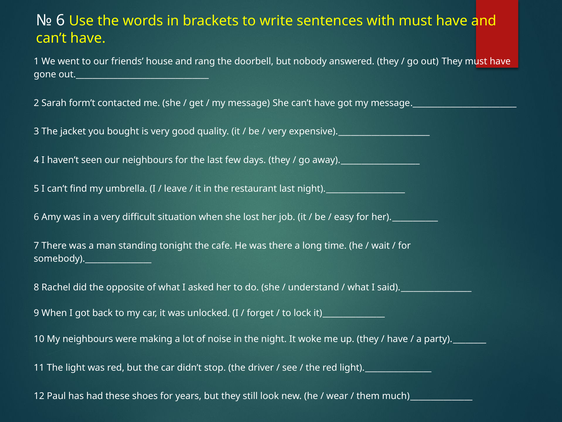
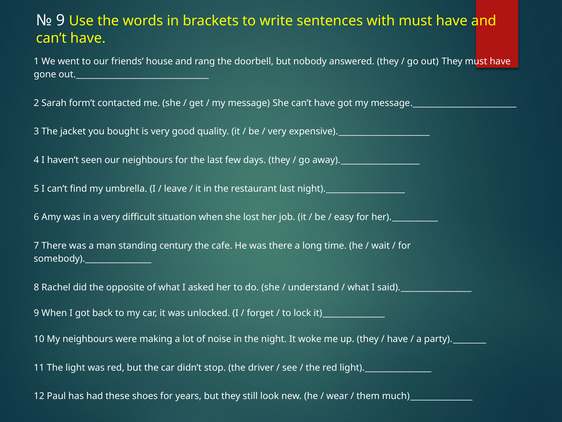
6 at (60, 20): 6 -> 9
tonight: tonight -> century
